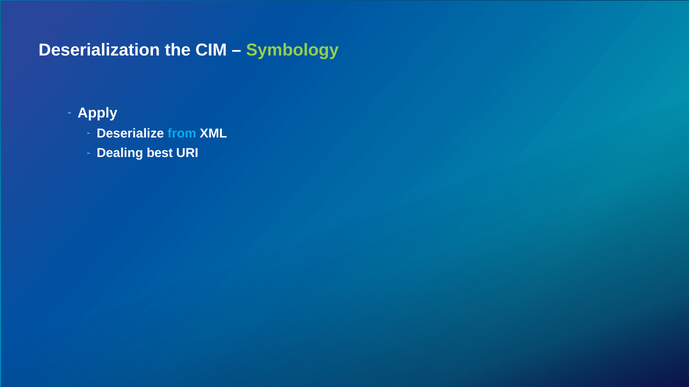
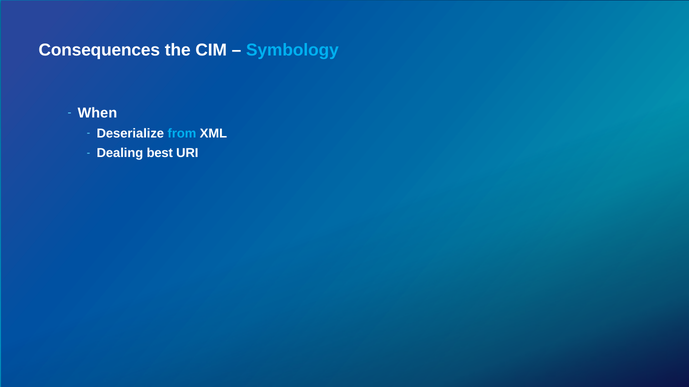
Deserialization: Deserialization -> Consequences
Symbology colour: light green -> light blue
Apply: Apply -> When
